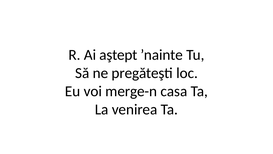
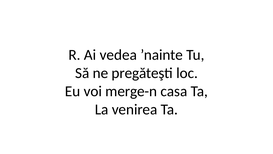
aştept: aştept -> vedea
